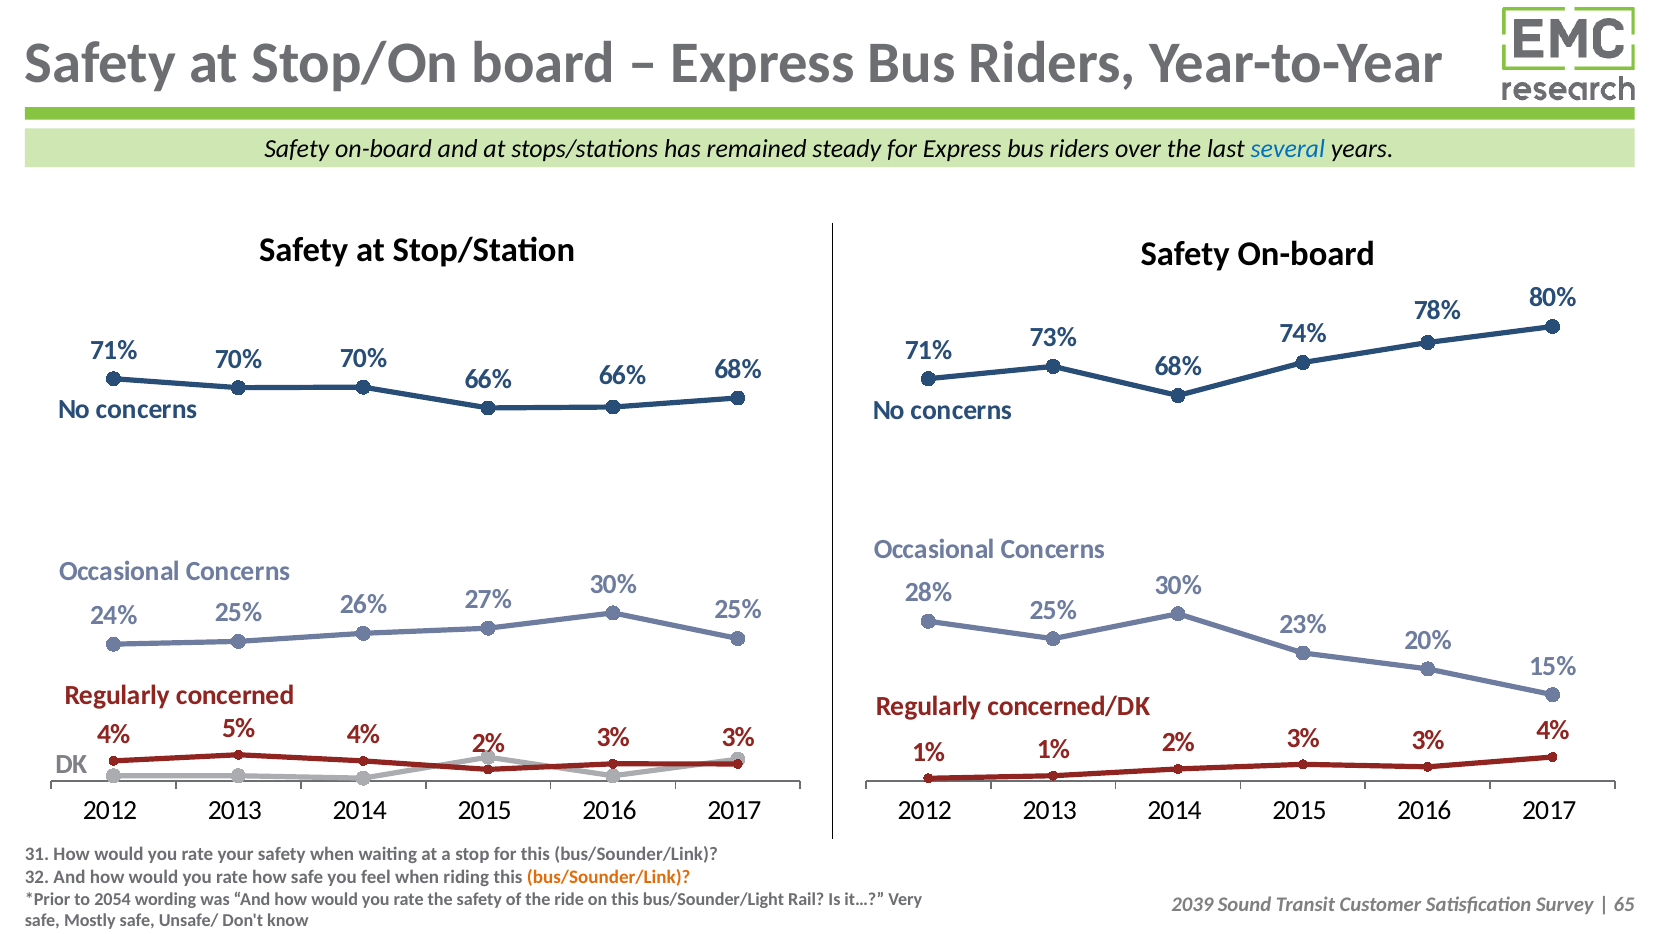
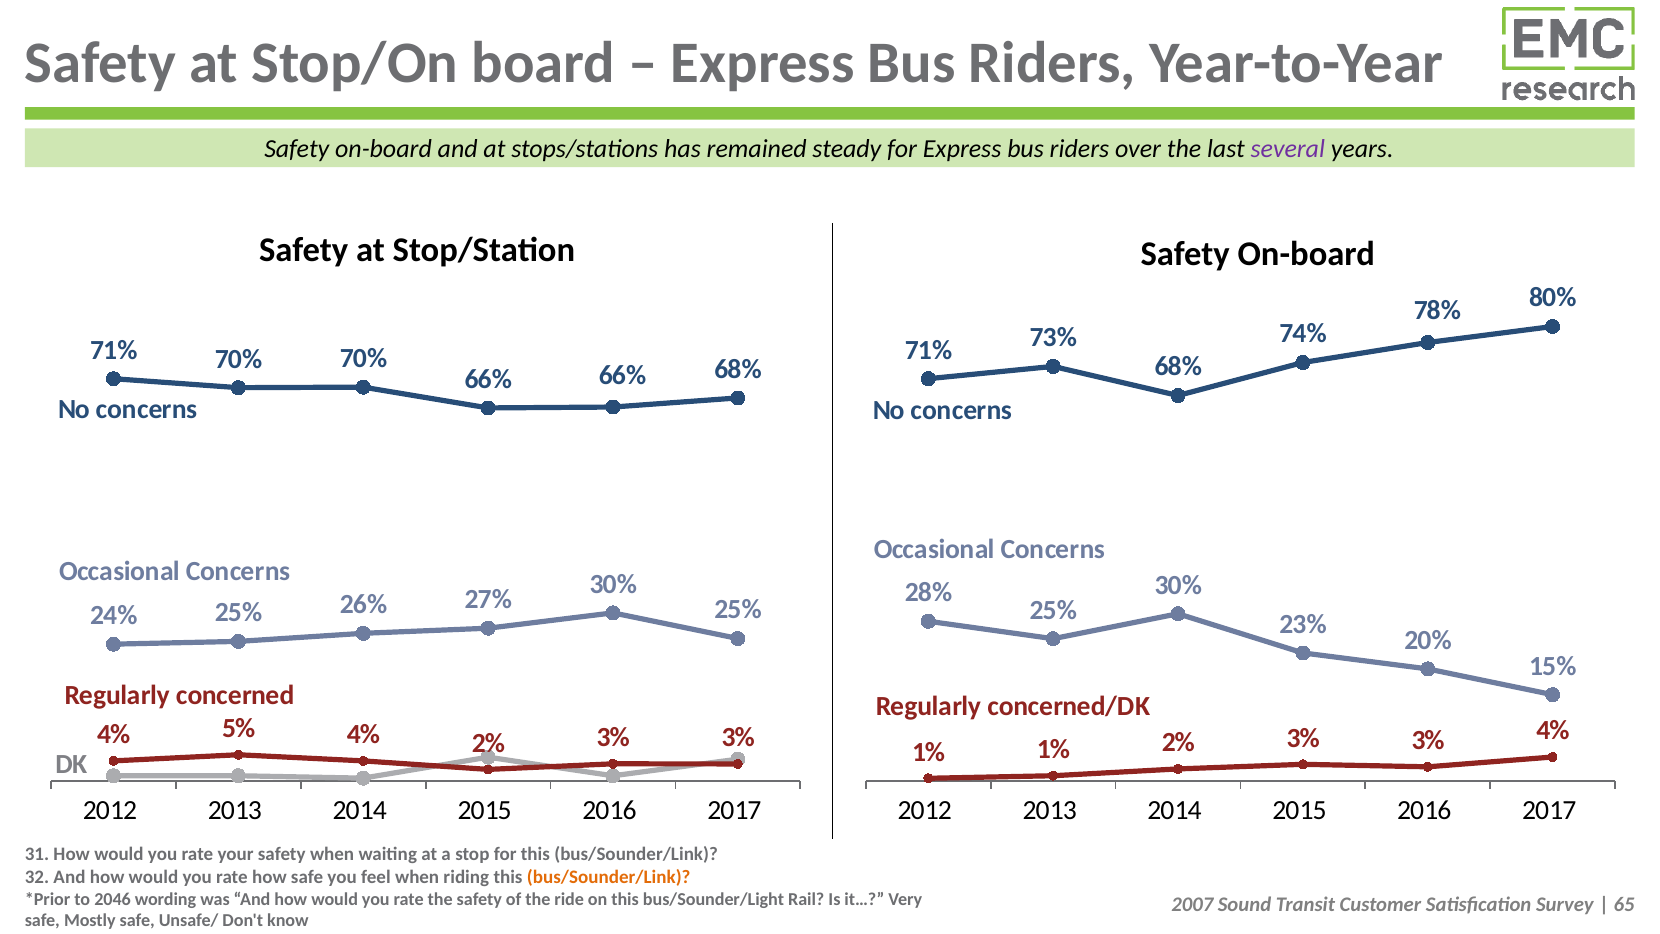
several colour: blue -> purple
2054: 2054 -> 2046
2039: 2039 -> 2007
